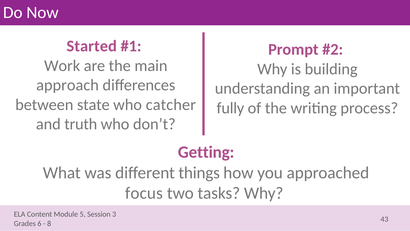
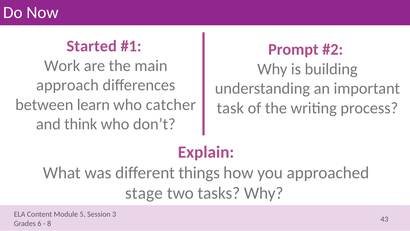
state: state -> learn
fully: fully -> task
truth: truth -> think
Getting: Getting -> Explain
focus: focus -> stage
